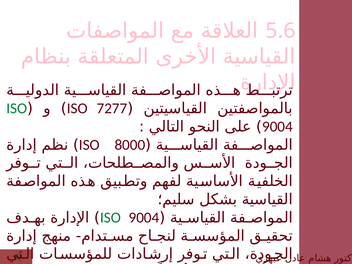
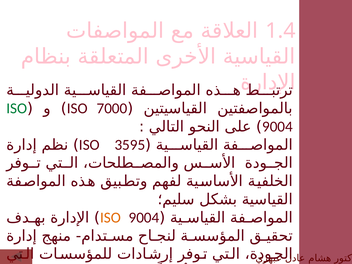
5.6: 5.6 -> 1.4
7277: 7277 -> 7000
8000: 8000 -> 3595
ISO at (111, 218) colour: green -> orange
